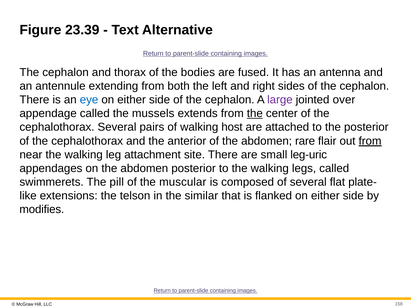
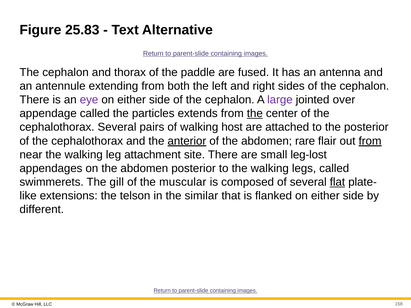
23.39: 23.39 -> 25.83
bodies: bodies -> paddle
eye colour: blue -> purple
mussels: mussels -> particles
anterior underline: none -> present
leg-uric: leg-uric -> leg-lost
pill: pill -> gill
flat underline: none -> present
modifies: modifies -> different
